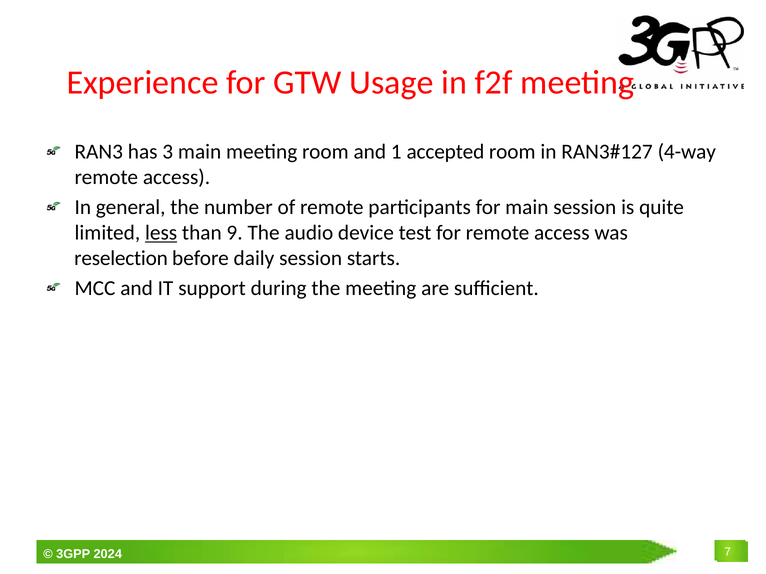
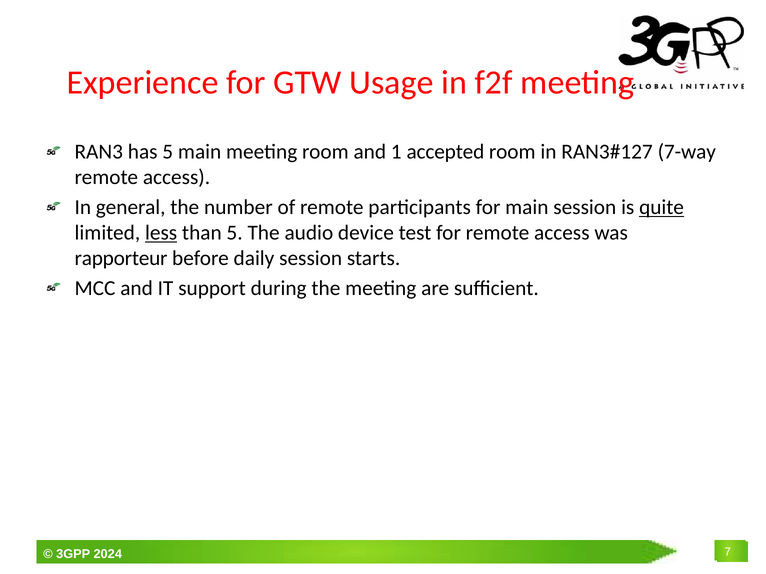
has 3: 3 -> 5
4-way: 4-way -> 7-way
quite underline: none -> present
than 9: 9 -> 5
reselection: reselection -> rapporteur
